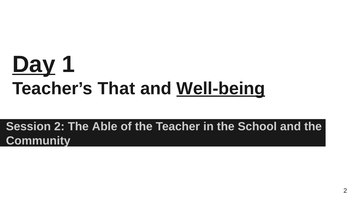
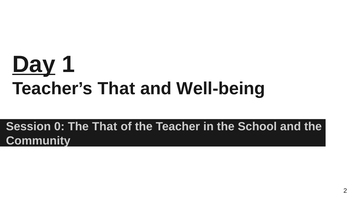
Well-being underline: present -> none
Session 2: 2 -> 0
The Able: Able -> That
